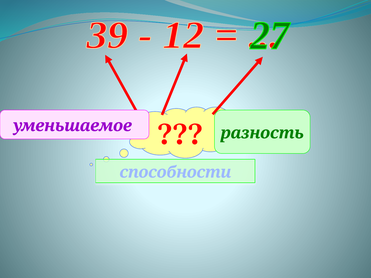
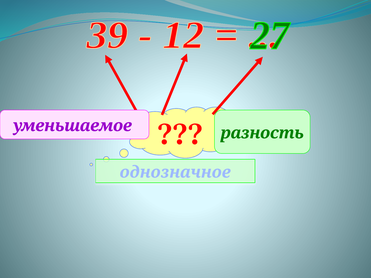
способности: способности -> однозначное
